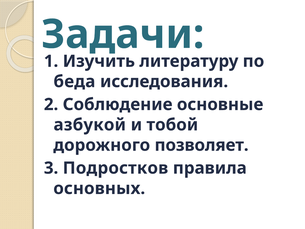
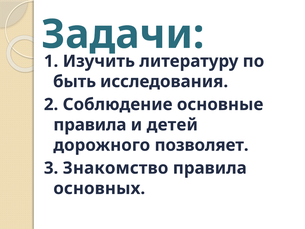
беда: беда -> быть
азбукой at (90, 125): азбукой -> правила
тобой: тобой -> детей
Подростков: Подростков -> Знакомство
